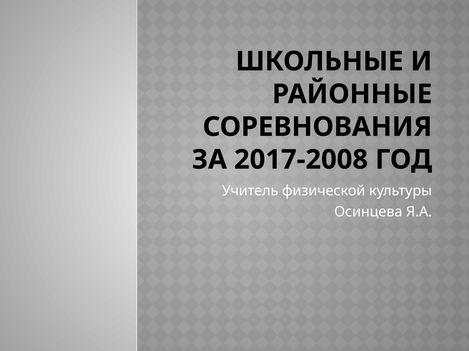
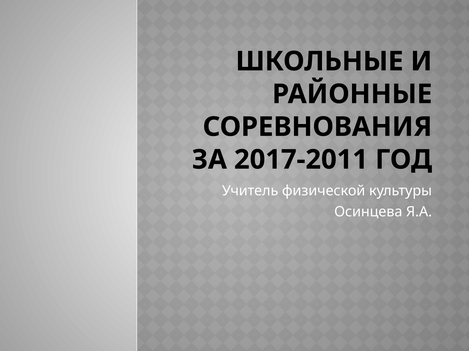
2017-2008: 2017-2008 -> 2017-2011
